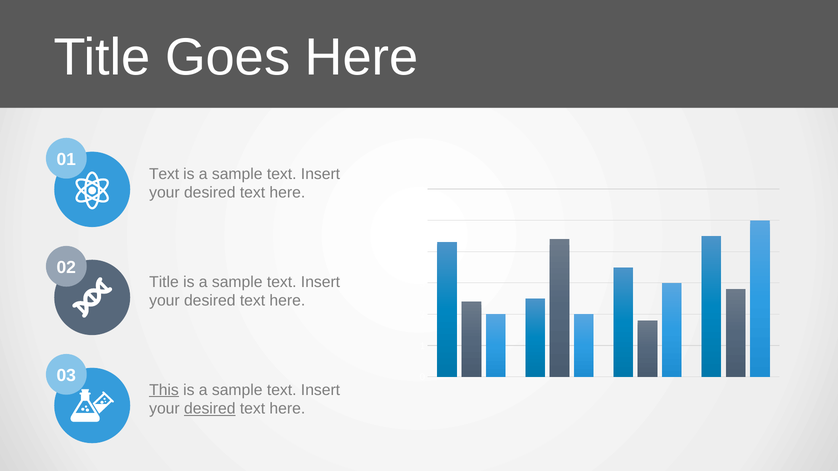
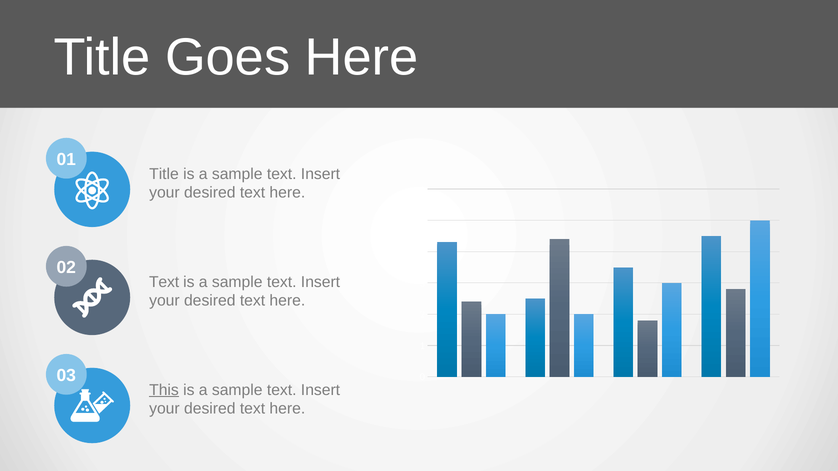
Text at (164, 174): Text -> Title
Title at (164, 282): Title -> Text
desired at (210, 409) underline: present -> none
